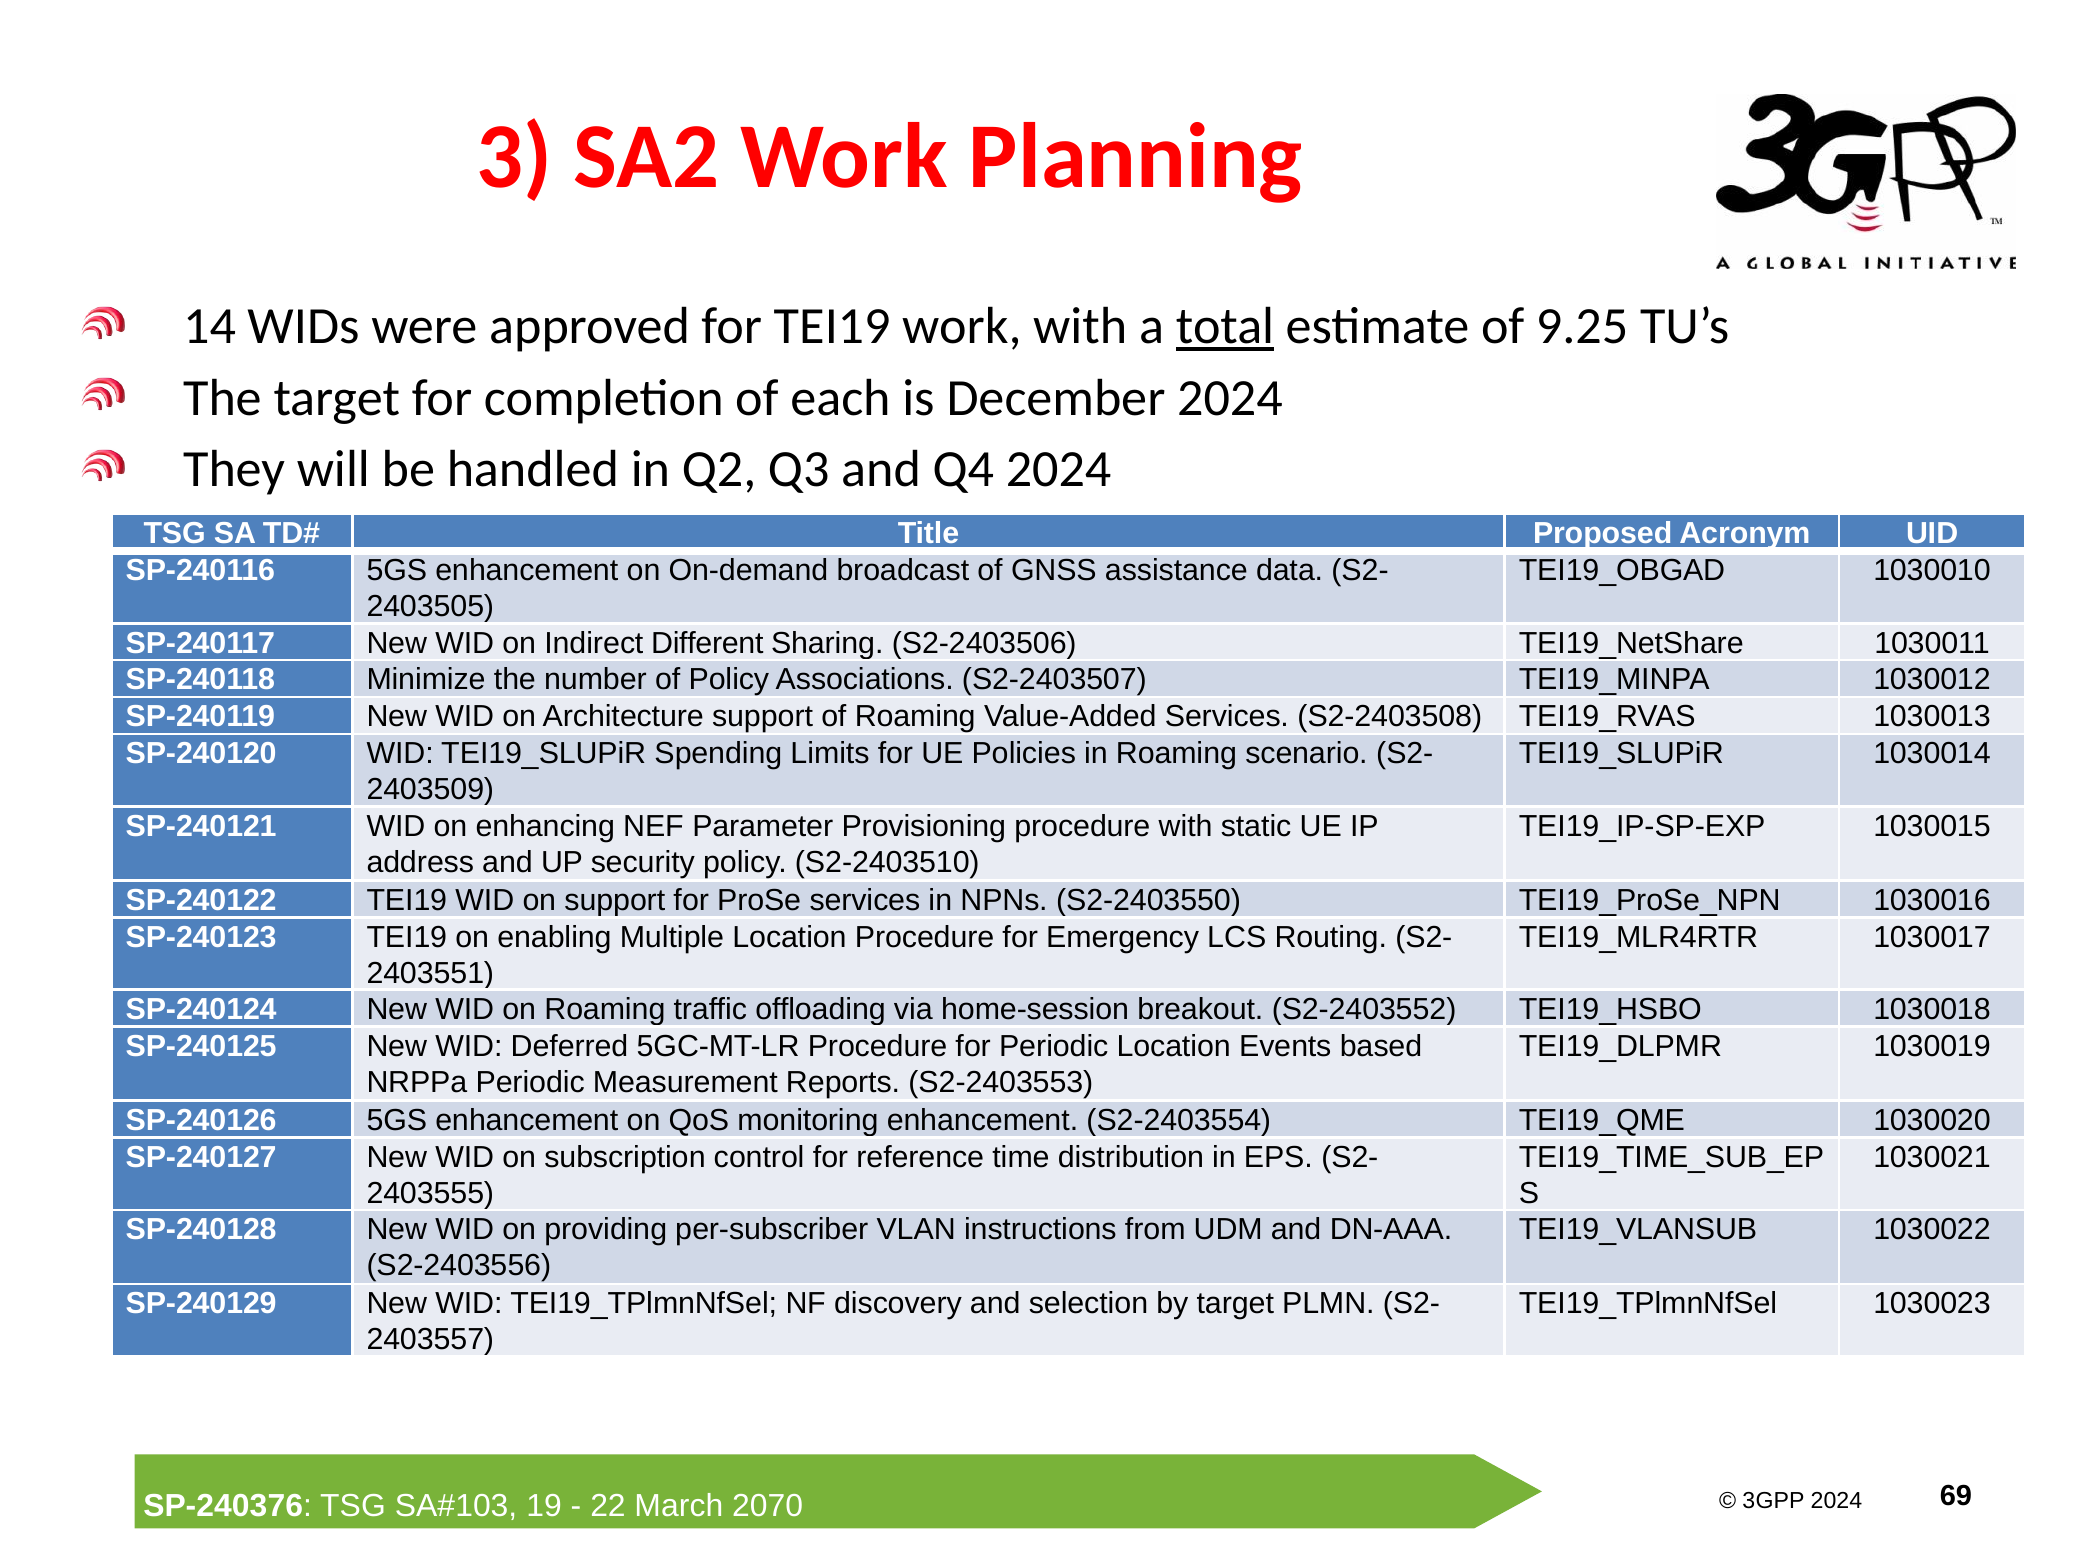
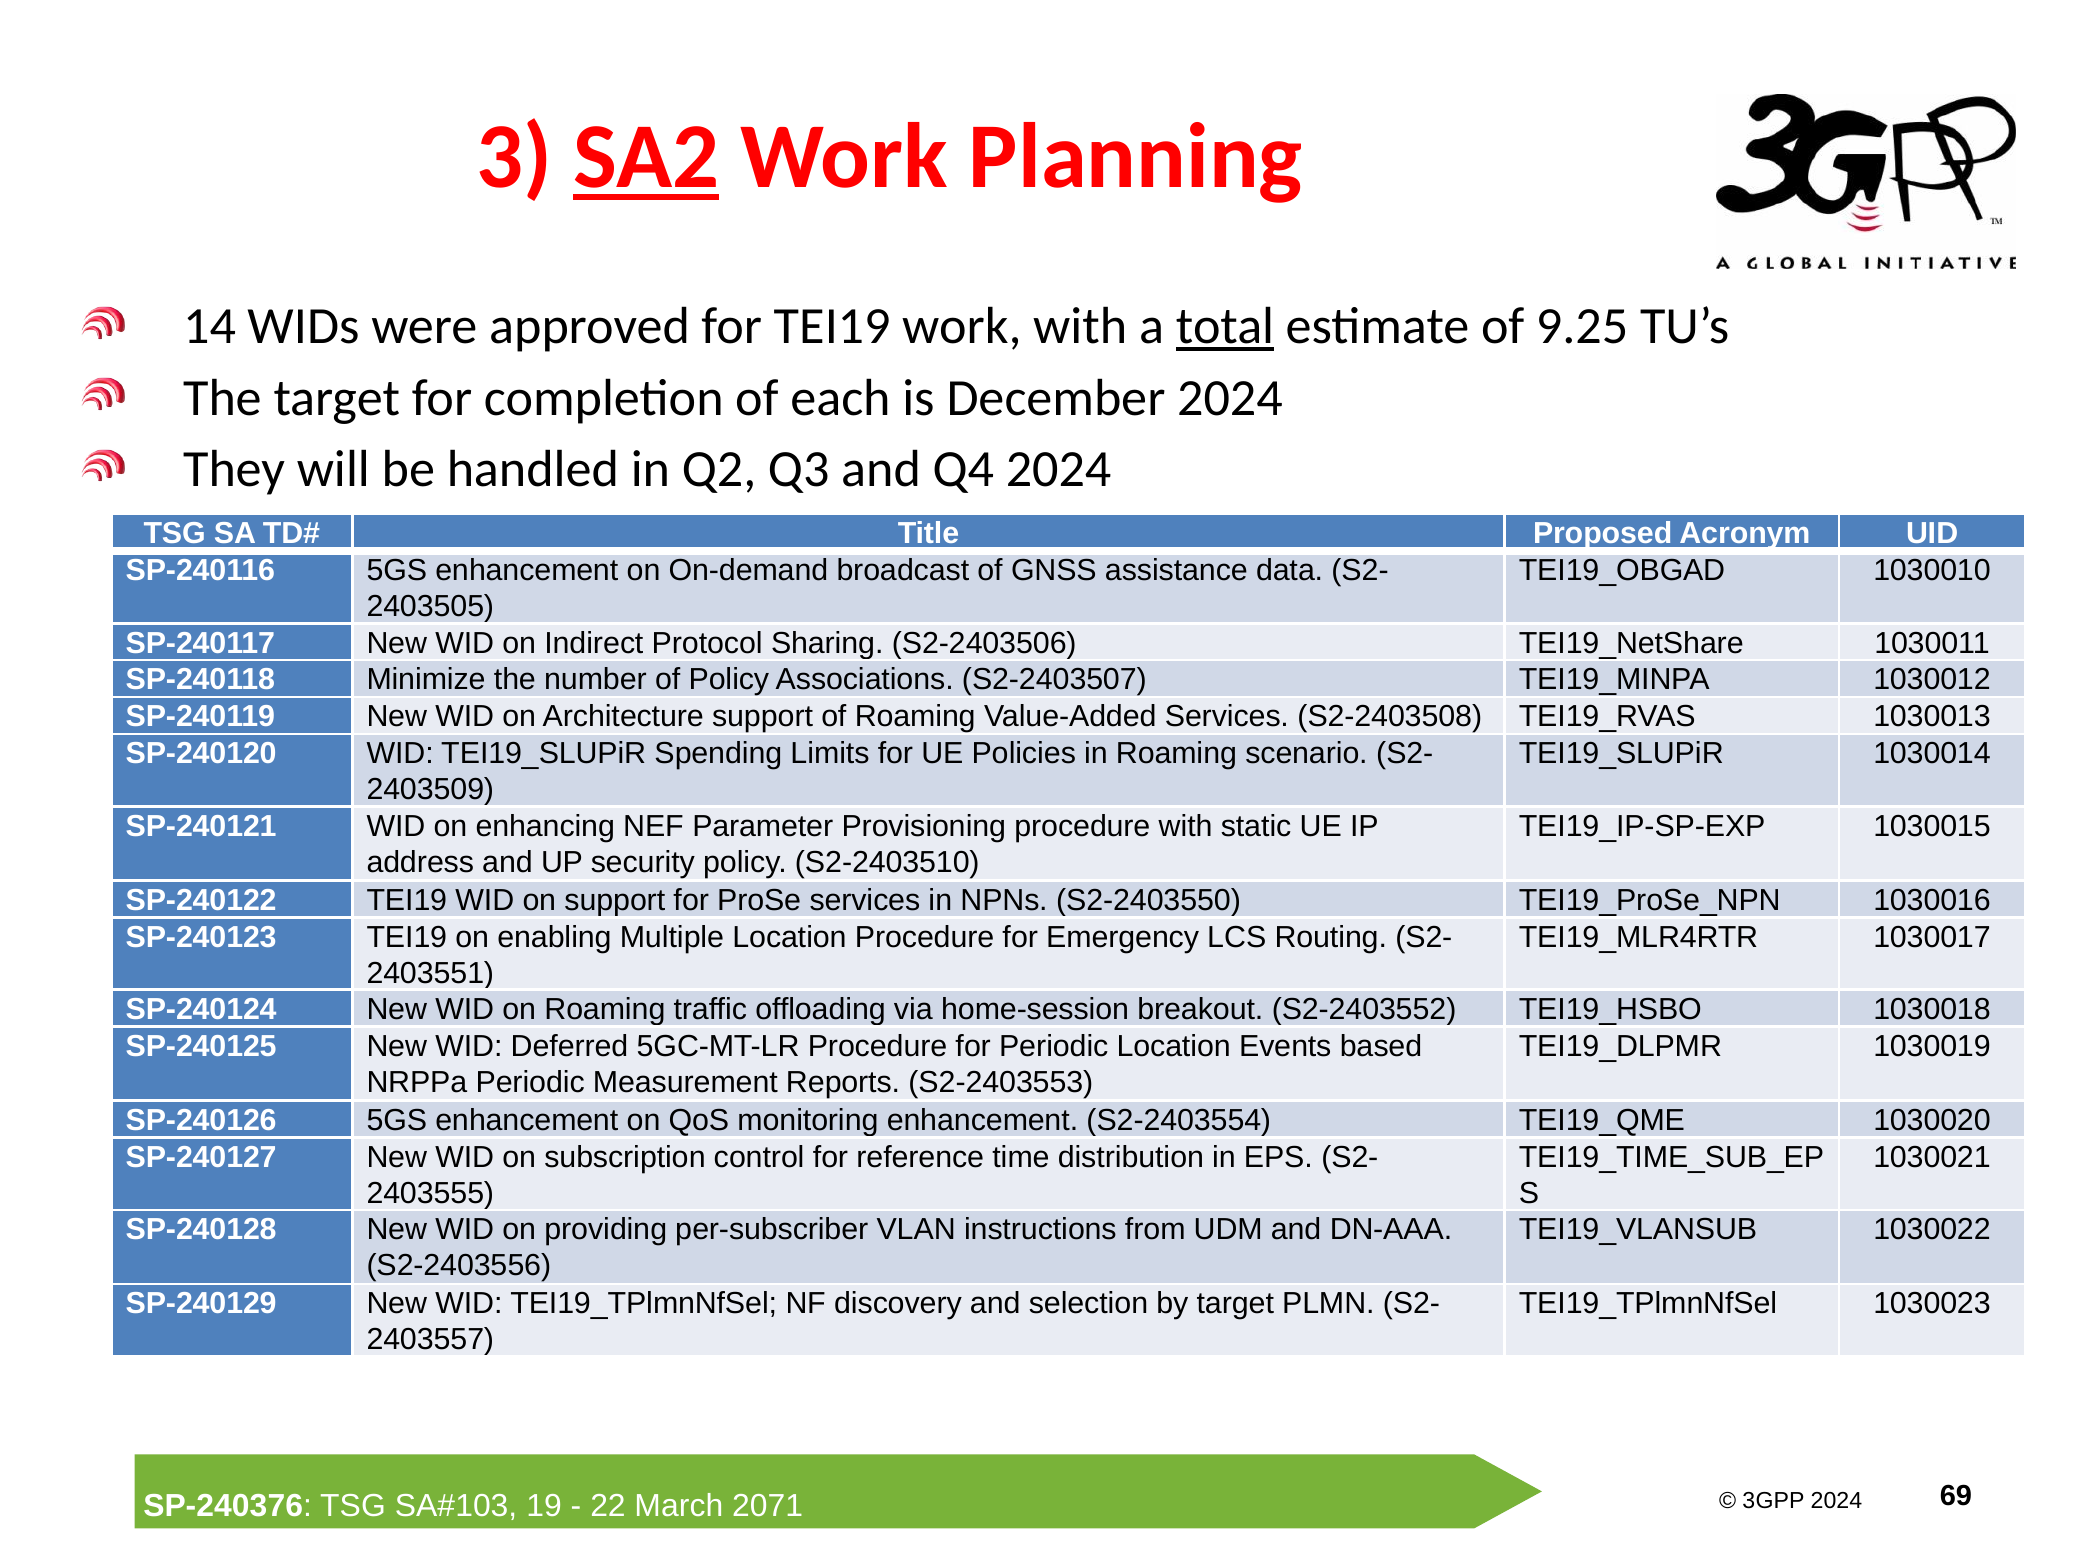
SA2 underline: none -> present
Different: Different -> Protocol
2070: 2070 -> 2071
